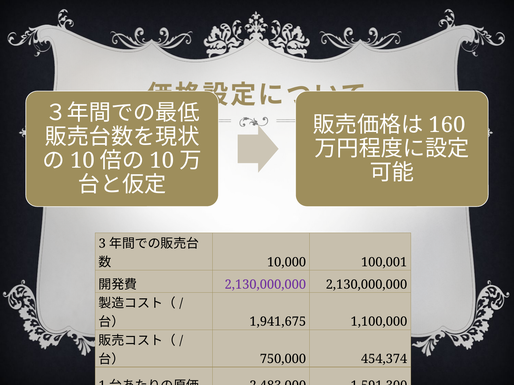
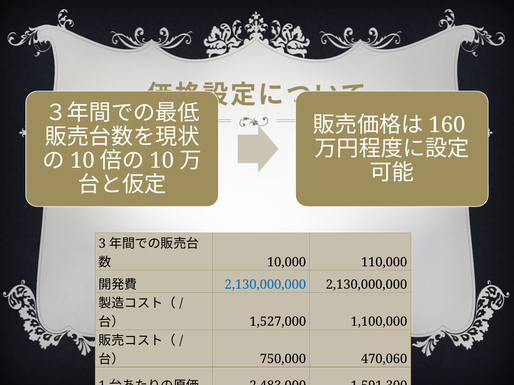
100,001: 100,001 -> 110,000
2,130,000,000 at (265, 285) colour: purple -> blue
1,941,675: 1,941,675 -> 1,527,000
454,374: 454,374 -> 470,060
